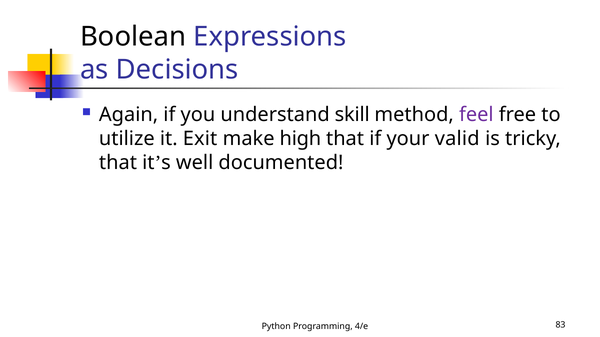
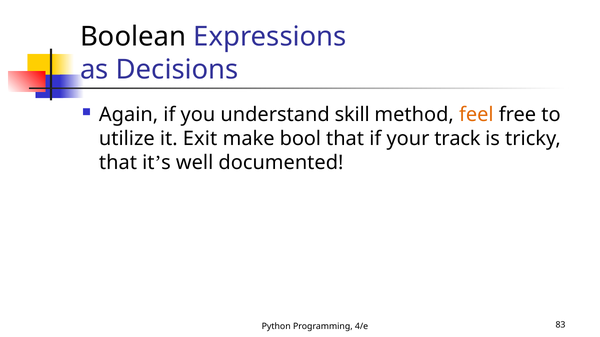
feel colour: purple -> orange
high: high -> bool
valid: valid -> track
